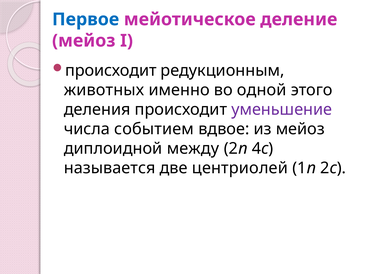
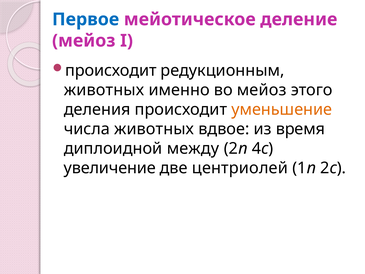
во одной: одной -> мейоз
уменьшение colour: purple -> orange
числа событием: событием -> животных
из мейоз: мейоз -> время
называется: называется -> увеличение
